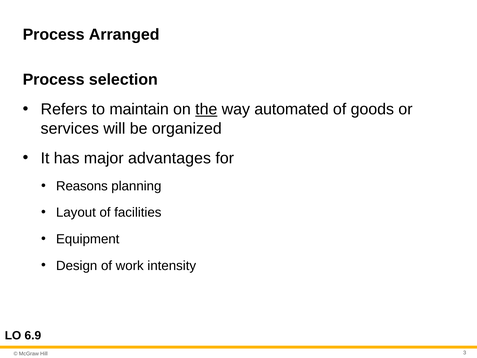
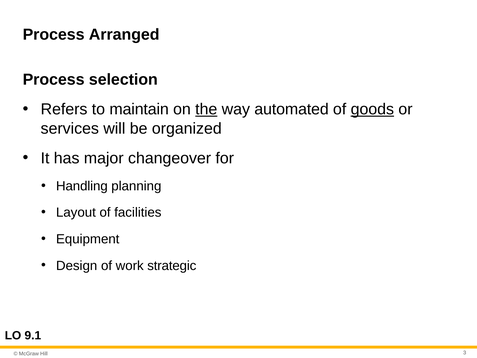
goods underline: none -> present
advantages: advantages -> changeover
Reasons: Reasons -> Handling
intensity: intensity -> strategic
6.9: 6.9 -> 9.1
